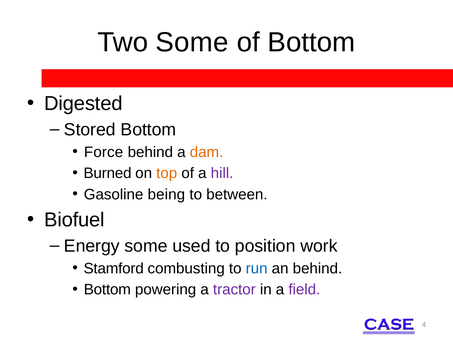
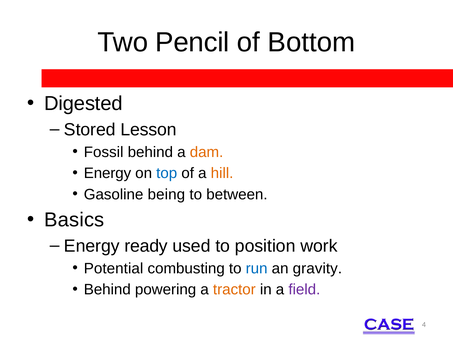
Two Some: Some -> Pencil
Stored Bottom: Bottom -> Lesson
Force: Force -> Fossil
Burned at (108, 173): Burned -> Energy
top colour: orange -> blue
hill colour: purple -> orange
Biofuel: Biofuel -> Basics
Energy some: some -> ready
Stamford: Stamford -> Potential
an behind: behind -> gravity
Bottom at (107, 289): Bottom -> Behind
tractor colour: purple -> orange
